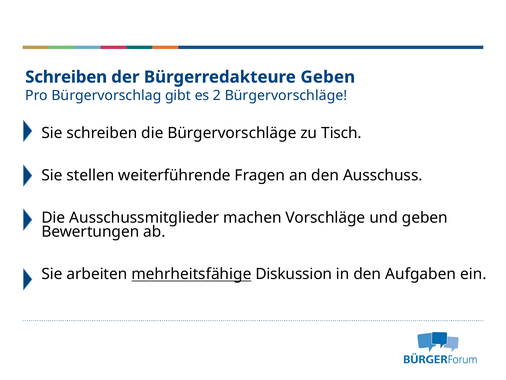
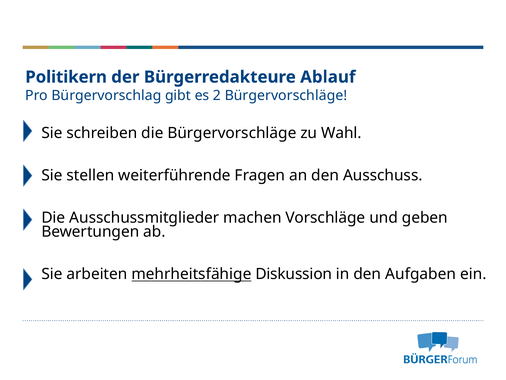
Schreiben at (66, 77): Schreiben -> Politikern
Bürgerredakteure Geben: Geben -> Ablauf
Tisch: Tisch -> Wahl
